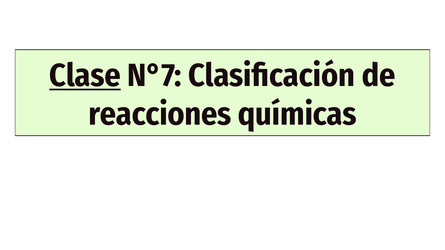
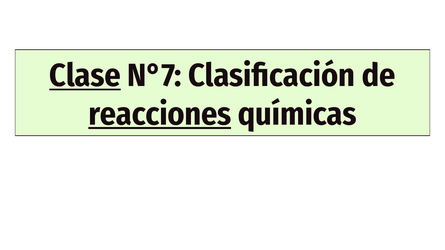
reacciones underline: none -> present
